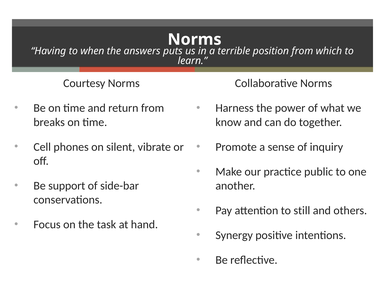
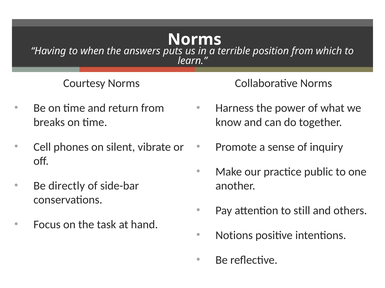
support: support -> directly
Synergy: Synergy -> Notions
